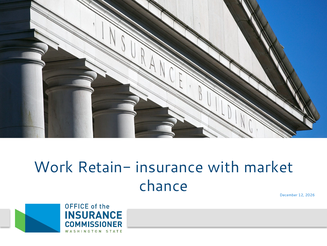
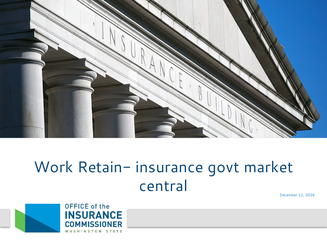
with: with -> govt
chance: chance -> central
